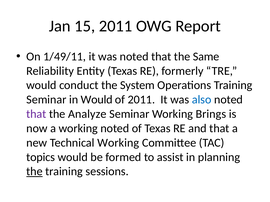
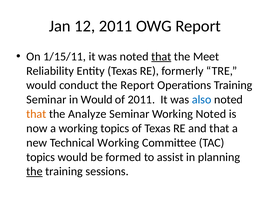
15: 15 -> 12
1/49/11: 1/49/11 -> 1/15/11
that at (161, 57) underline: none -> present
Same: Same -> Meet
the System: System -> Report
that at (36, 114) colour: purple -> orange
Working Brings: Brings -> Noted
working noted: noted -> topics
